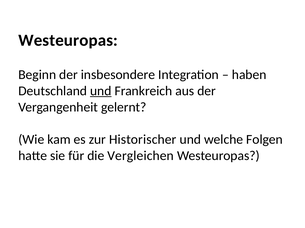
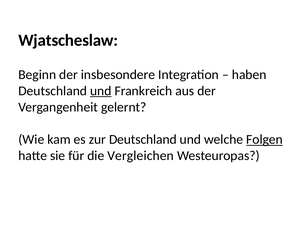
Westeuropas at (68, 41): Westeuropas -> Wjatscheslaw
zur Historischer: Historischer -> Deutschland
Folgen underline: none -> present
